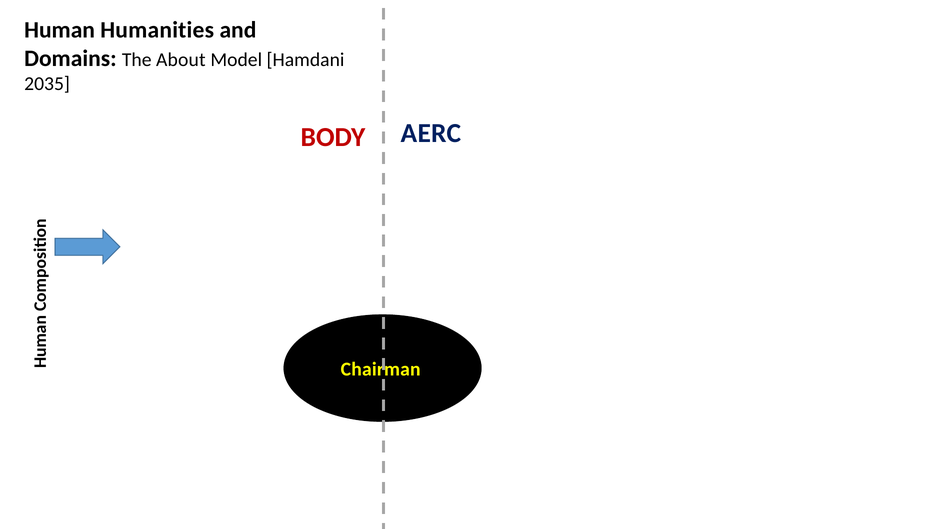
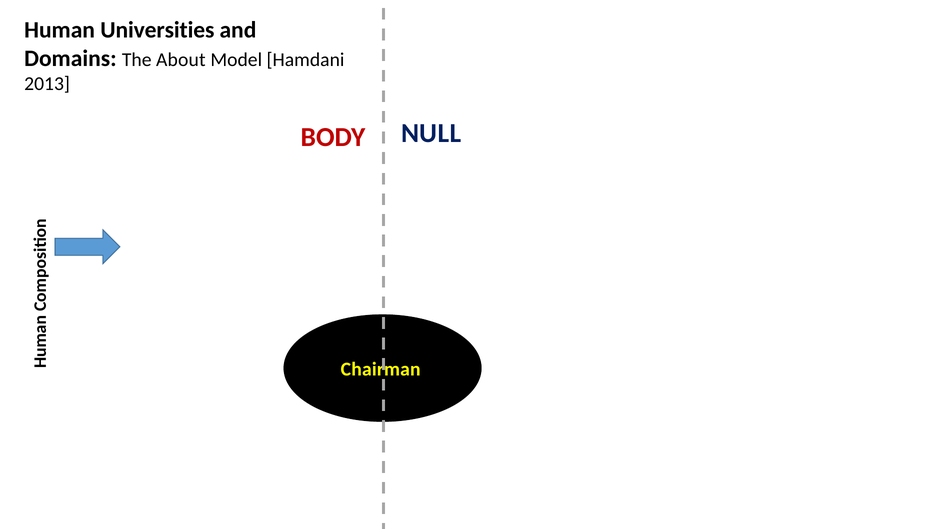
Humanities: Humanities -> Universities
2035: 2035 -> 2013
AERC: AERC -> NULL
